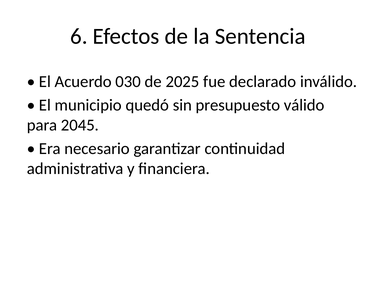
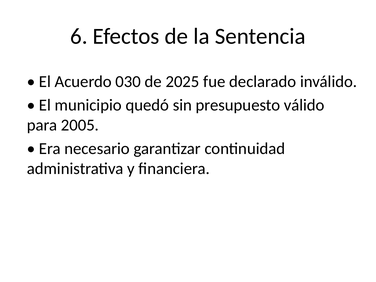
2045: 2045 -> 2005
